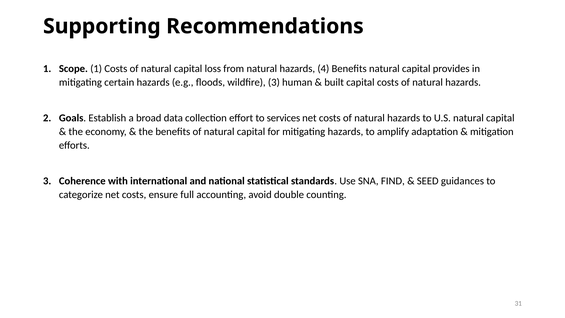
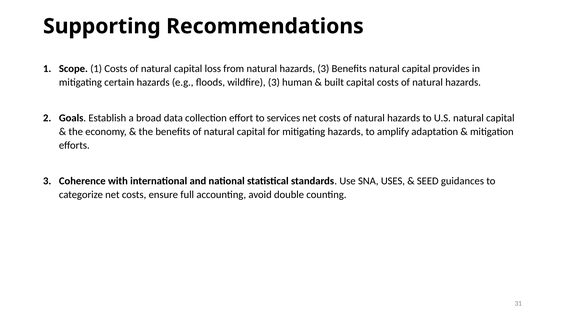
hazards 4: 4 -> 3
FIND: FIND -> USES
